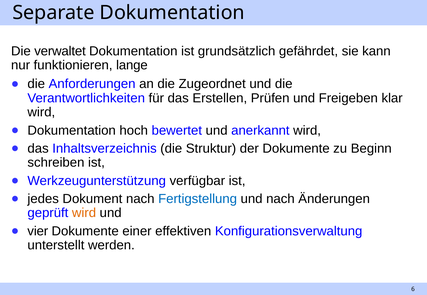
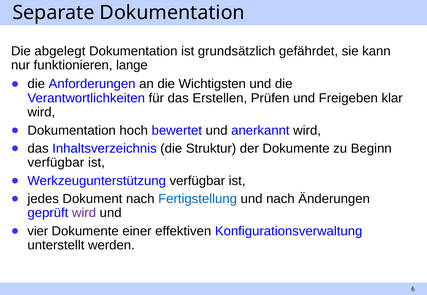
verwaltet: verwaltet -> abgelegt
Zugeordnet: Zugeordnet -> Wichtigsten
schreiben at (56, 163): schreiben -> verfügbar
wird at (84, 213) colour: orange -> purple
